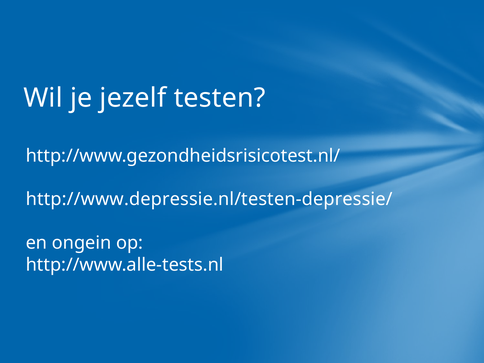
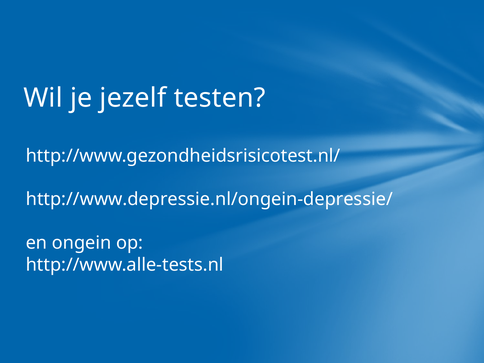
http://www.depressie.nl/testen-depressie/: http://www.depressie.nl/testen-depressie/ -> http://www.depressie.nl/ongein-depressie/
